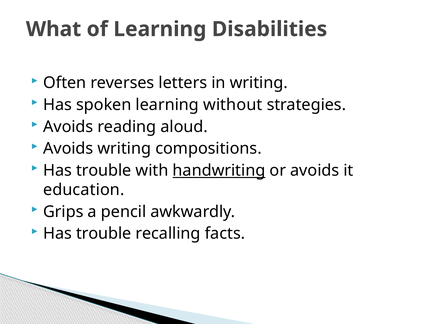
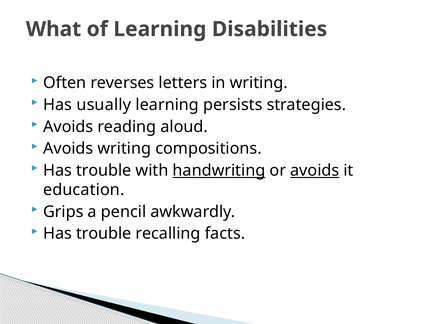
spoken: spoken -> usually
without: without -> persists
avoids at (315, 170) underline: none -> present
